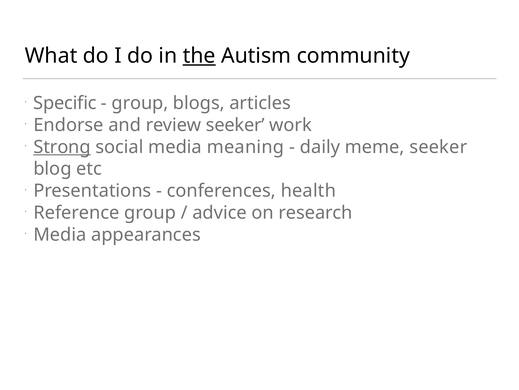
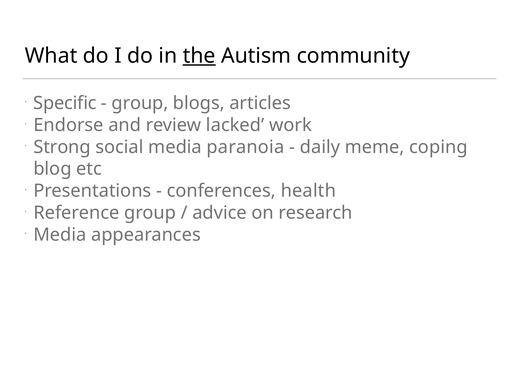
review seeker: seeker -> lacked
Strong underline: present -> none
meaning: meaning -> paranoia
meme seeker: seeker -> coping
